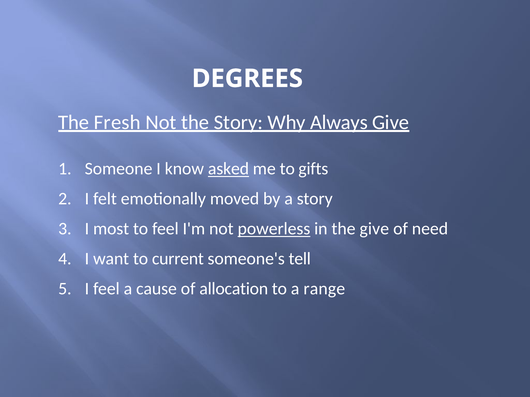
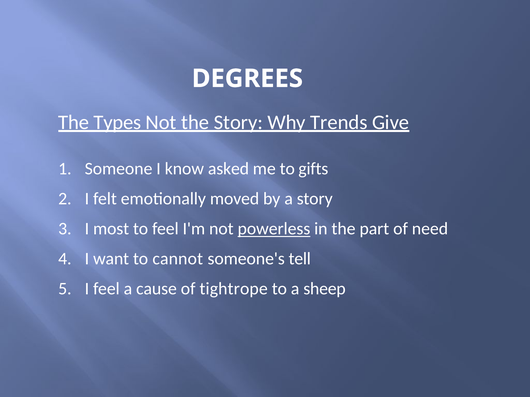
Fresh: Fresh -> Types
Always: Always -> Trends
asked underline: present -> none
the give: give -> part
current: current -> cannot
allocation: allocation -> tightrope
range: range -> sheep
